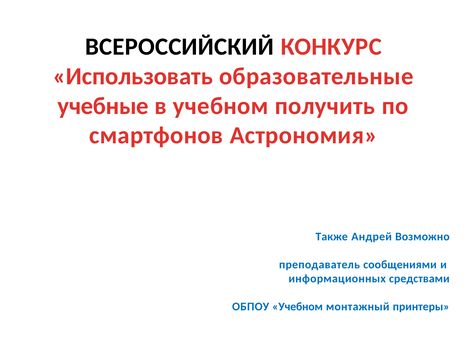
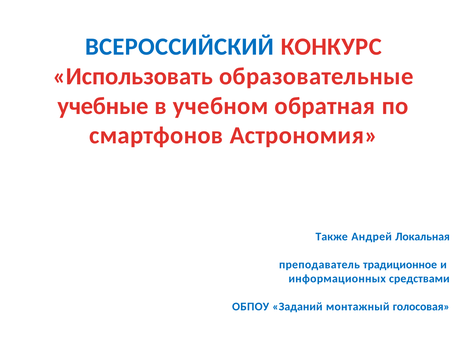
ВСЕРОССИЙСКИЙ colour: black -> blue
получить: получить -> обратная
Возможно: Возможно -> Локальная
сообщениями: сообщениями -> традиционное
ОБПОУ Учебном: Учебном -> Заданий
принтеры: принтеры -> голосовая
